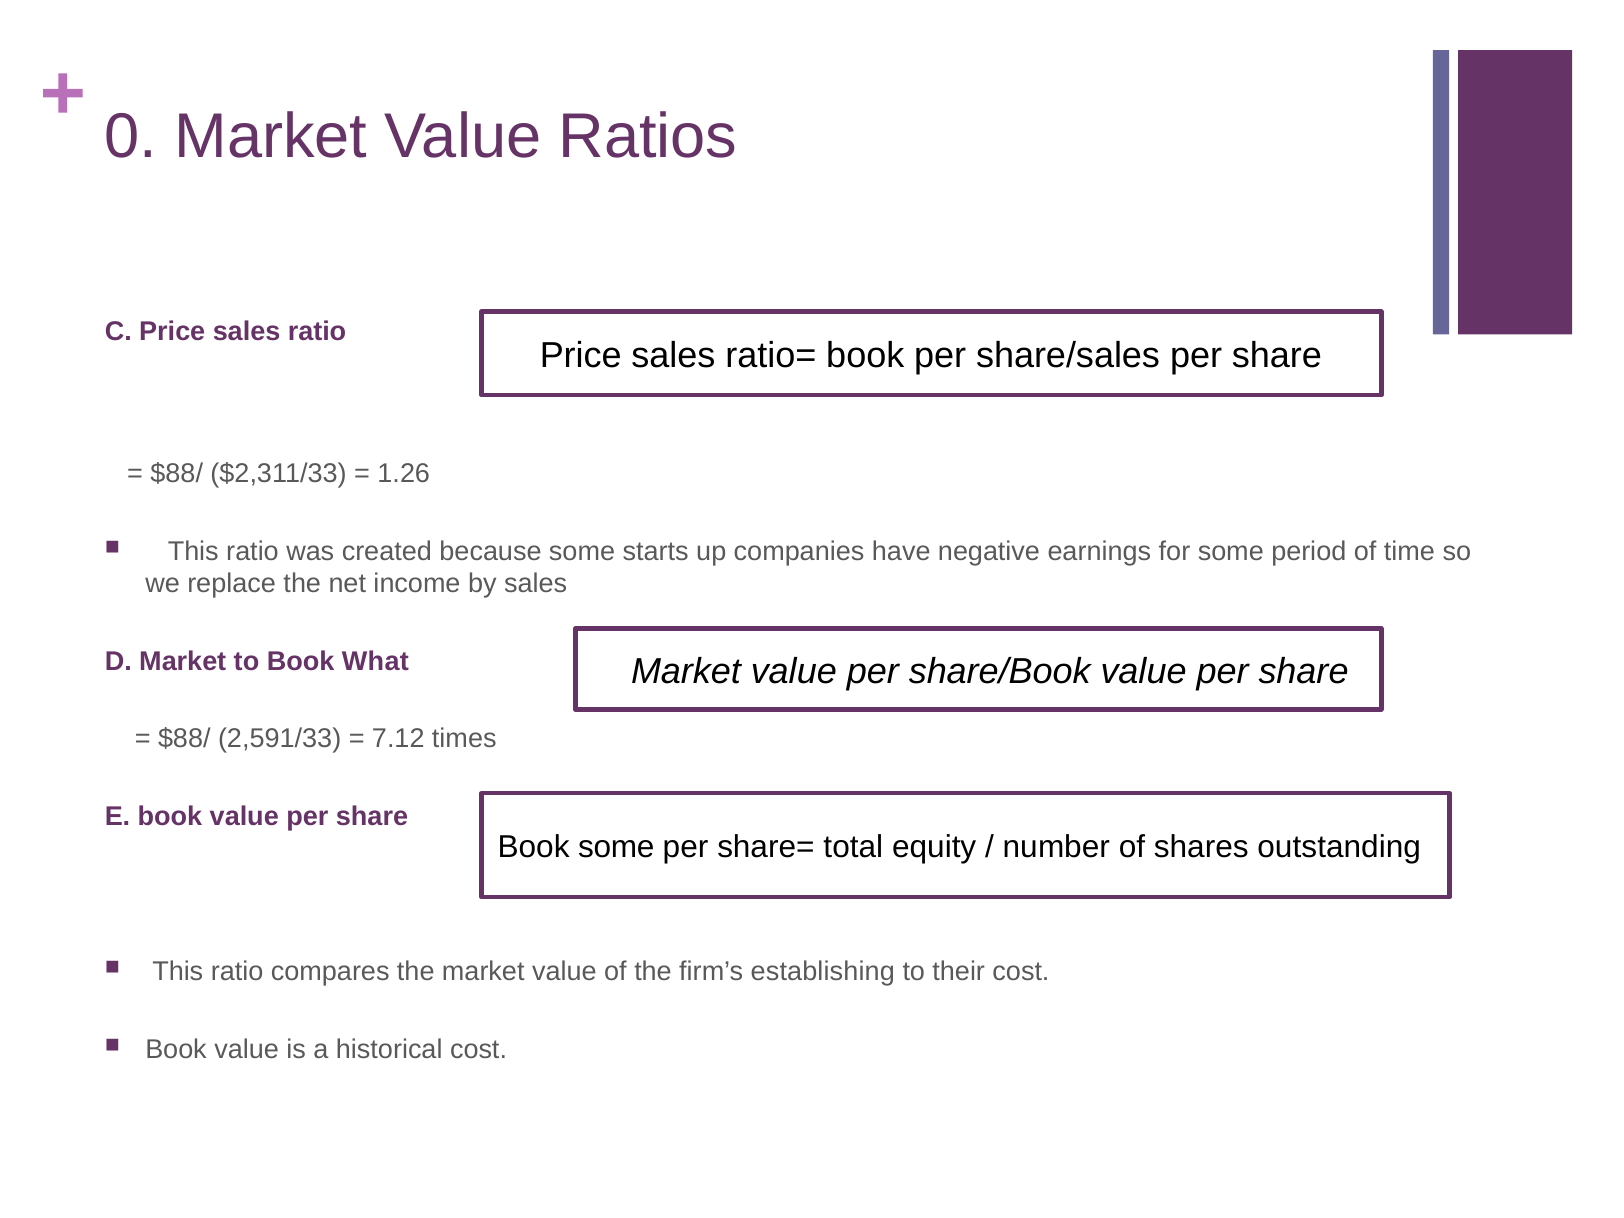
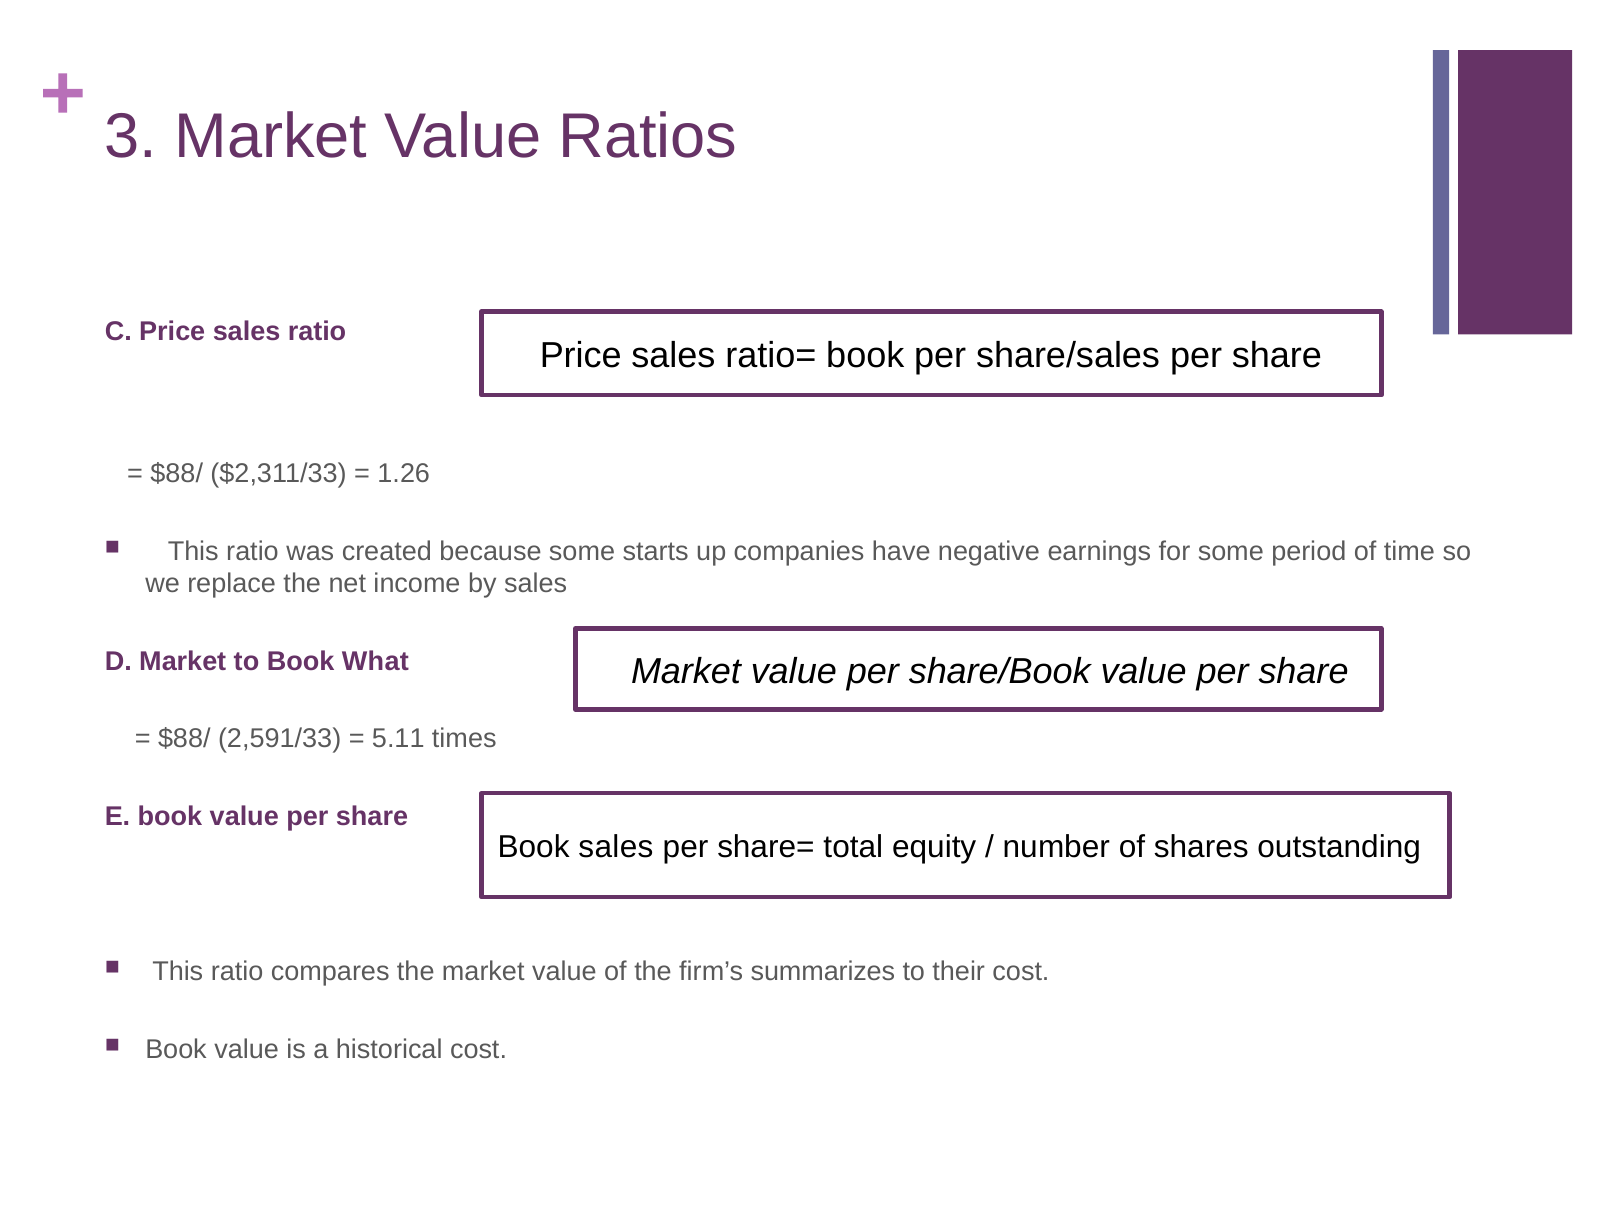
0: 0 -> 3
7.12: 7.12 -> 5.11
Book some: some -> sales
establishing: establishing -> summarizes
